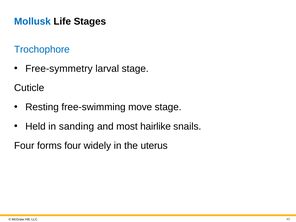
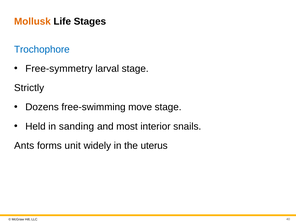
Mollusk colour: blue -> orange
Cuticle: Cuticle -> Strictly
Resting: Resting -> Dozens
hairlike: hairlike -> interior
Four at (24, 146): Four -> Ants
forms four: four -> unit
